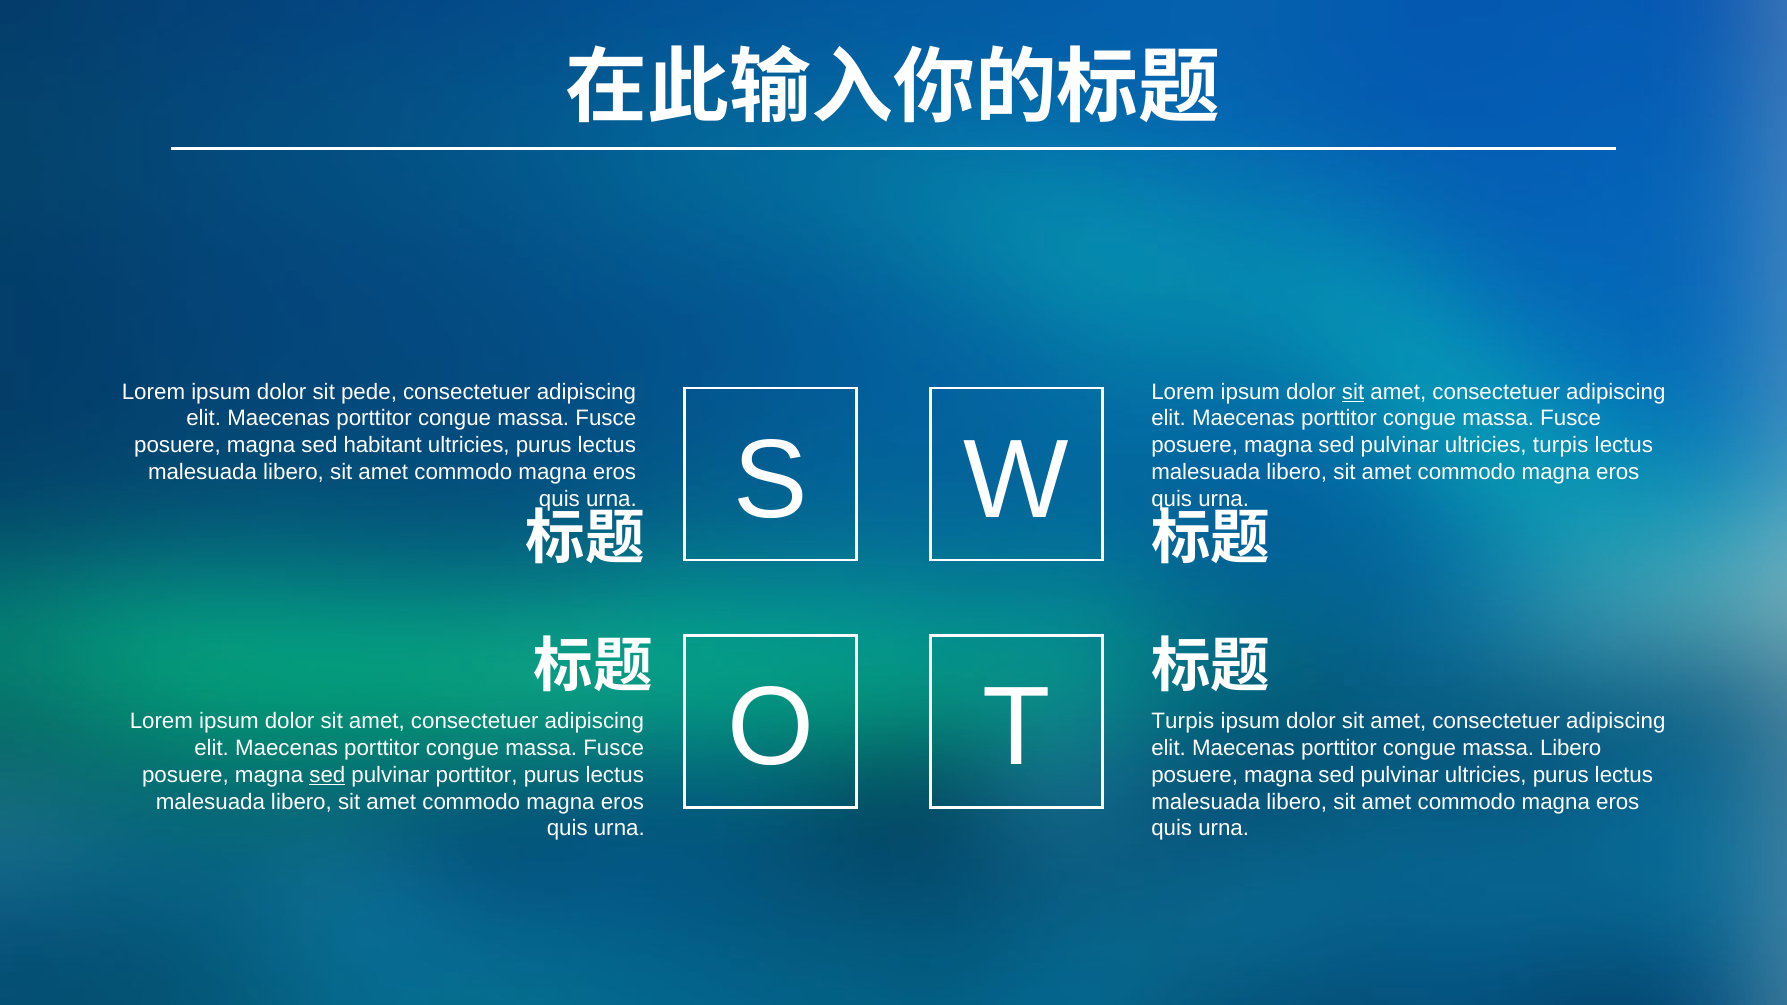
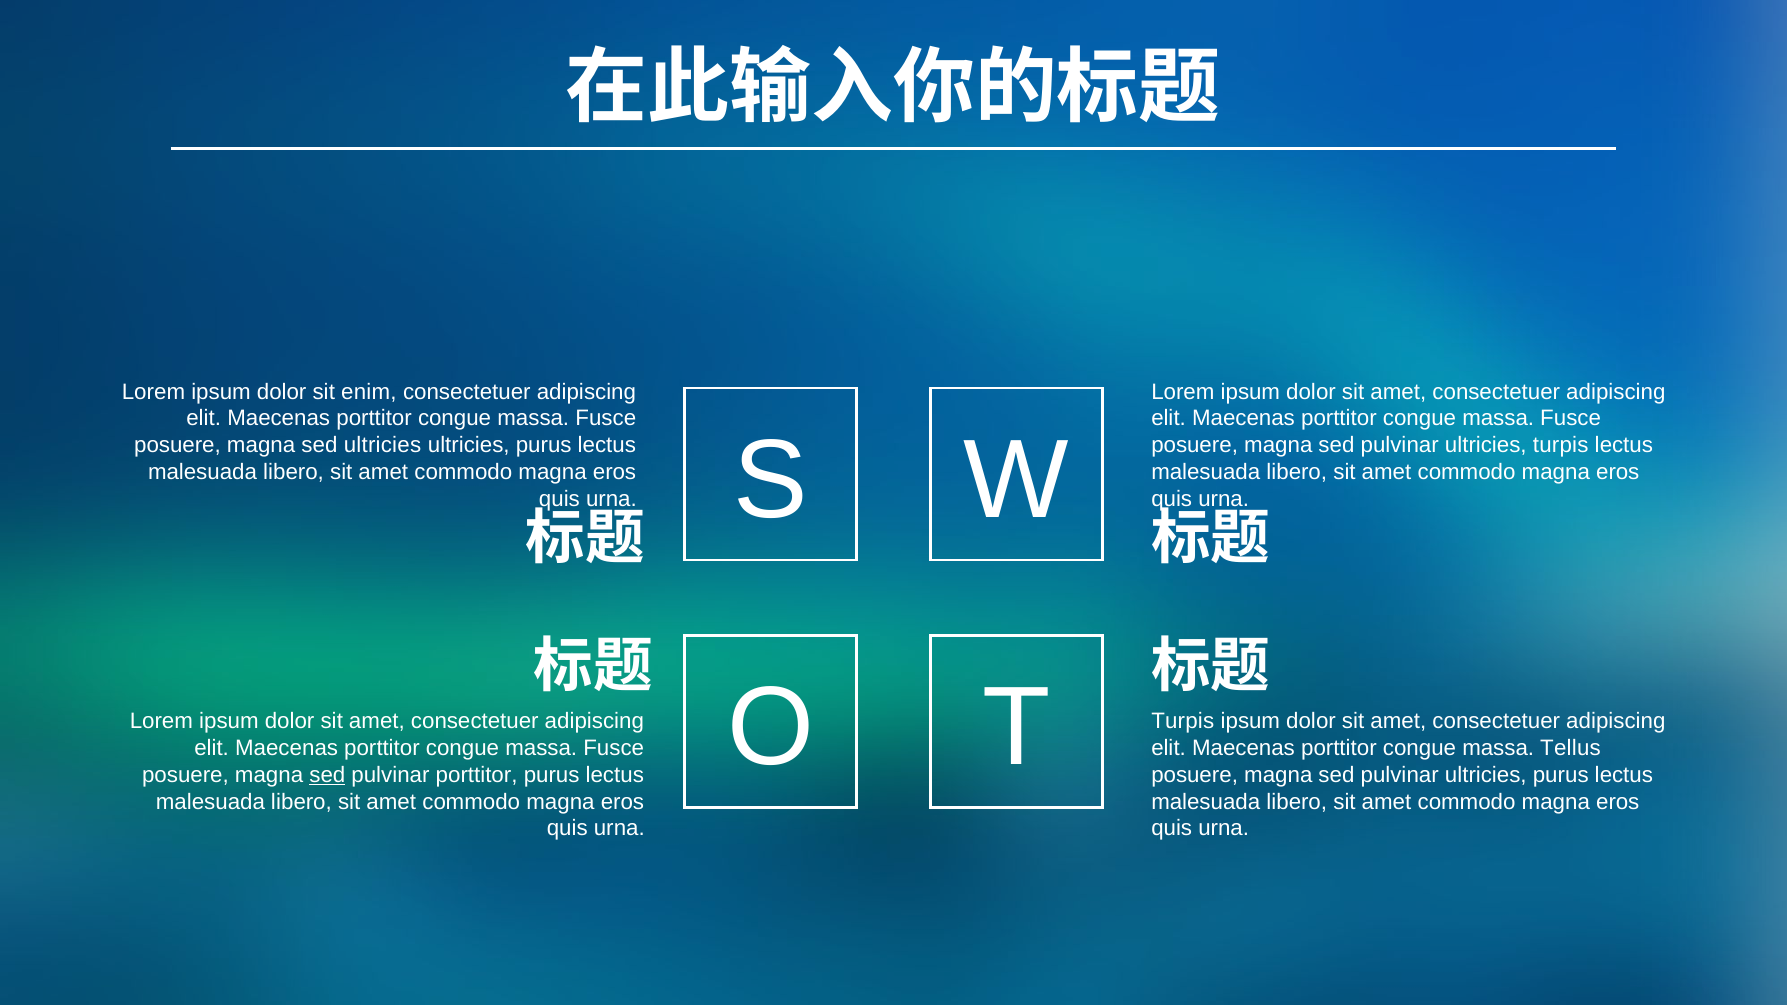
pede: pede -> enim
sit at (1353, 392) underline: present -> none
sed habitant: habitant -> ultricies
massa Libero: Libero -> Tellus
